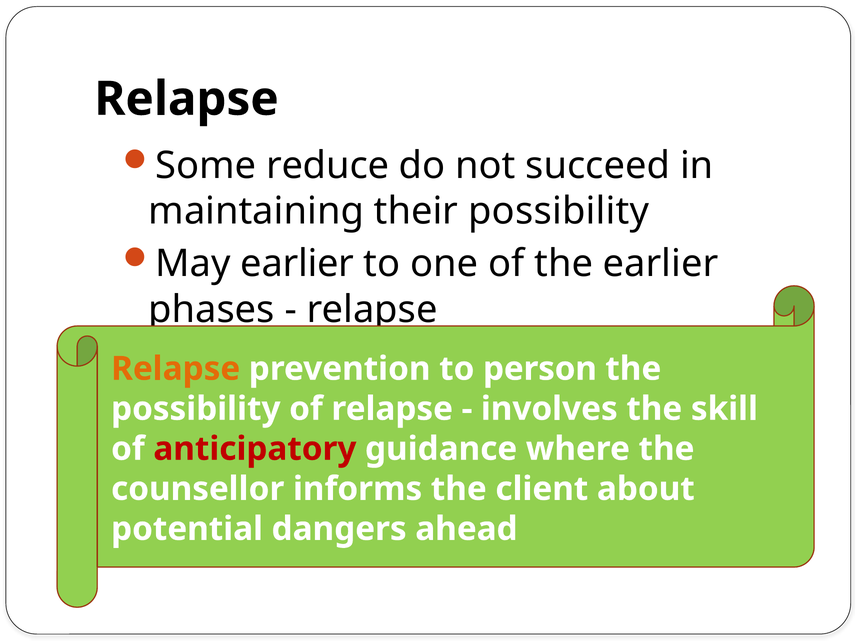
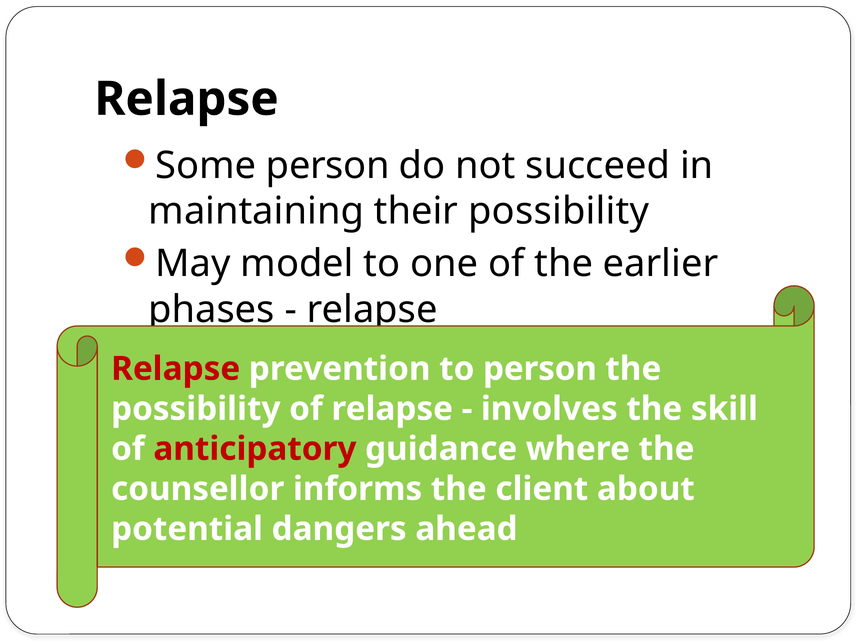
Some reduce: reduce -> person
May earlier: earlier -> model
Relapse at (176, 369) colour: orange -> red
